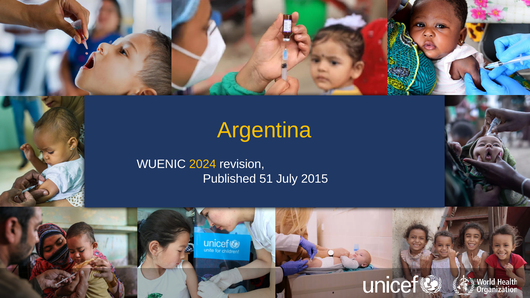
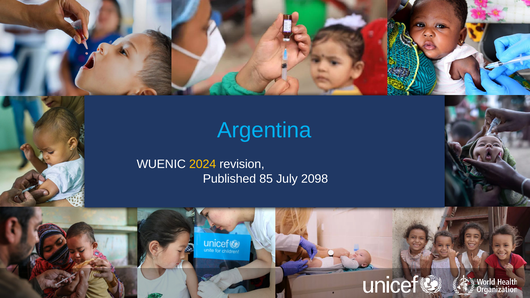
Argentina colour: yellow -> light blue
51: 51 -> 85
2015: 2015 -> 2098
